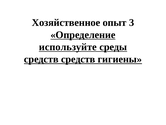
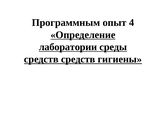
Хозяйственное: Хозяйственное -> Программным
3: 3 -> 4
используйте: используйте -> лаборатории
